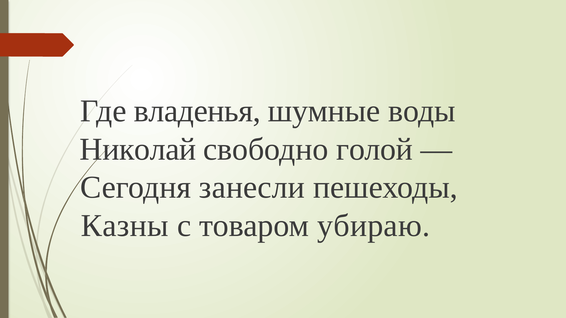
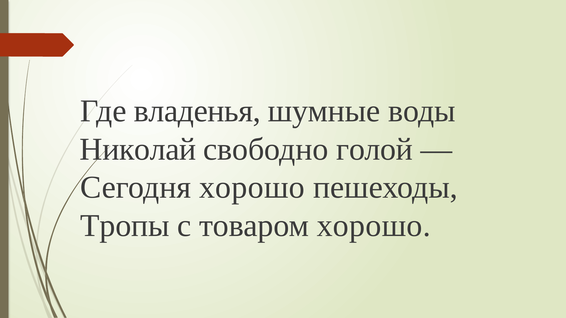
Сегодня занесли: занесли -> хорошо
Казны: Казны -> Тропы
товаром убираю: убираю -> хорошо
